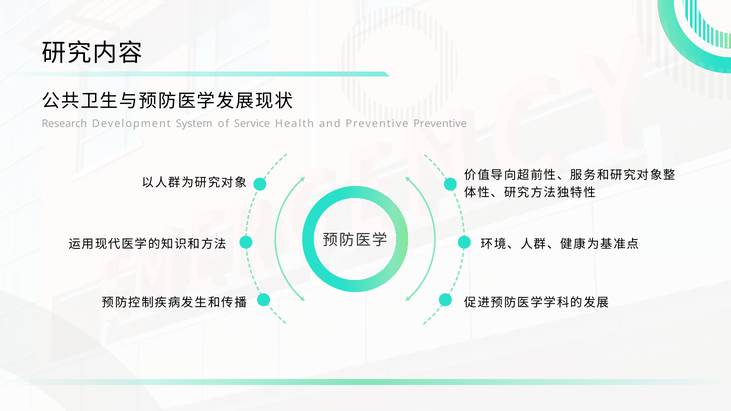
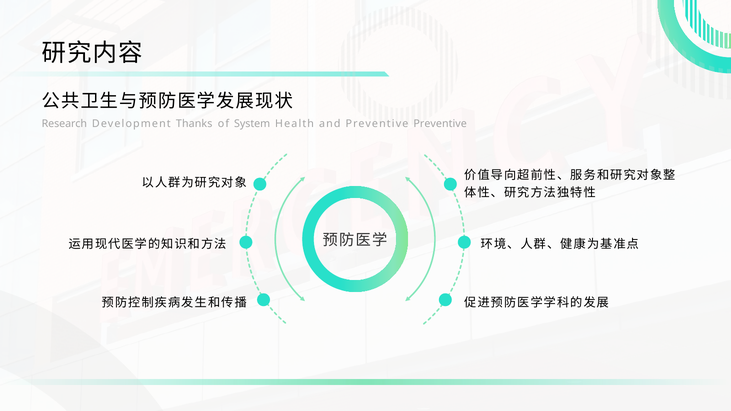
System: System -> Thanks
Service: Service -> System
